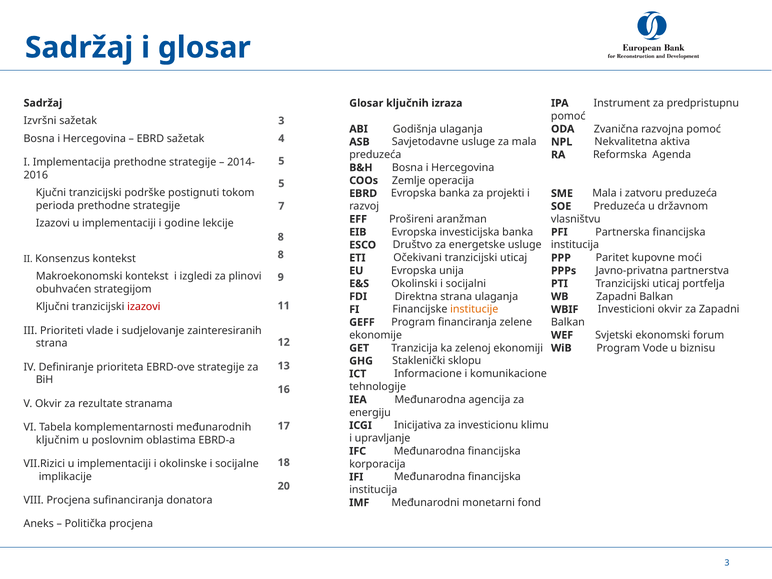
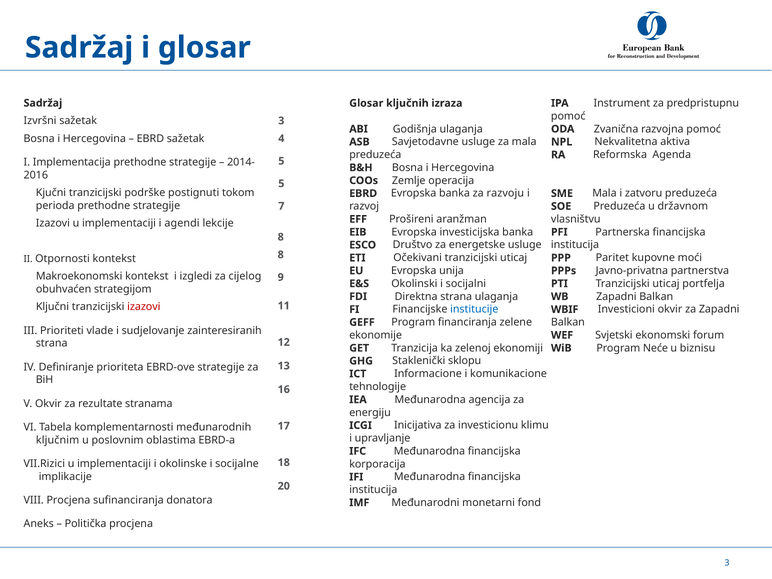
projekti: projekti -> razvoju
godine: godine -> agendi
Konsenzus: Konsenzus -> Otpornosti
plinovi: plinovi -> cijelog
institucije colour: orange -> blue
Vode: Vode -> Neće
